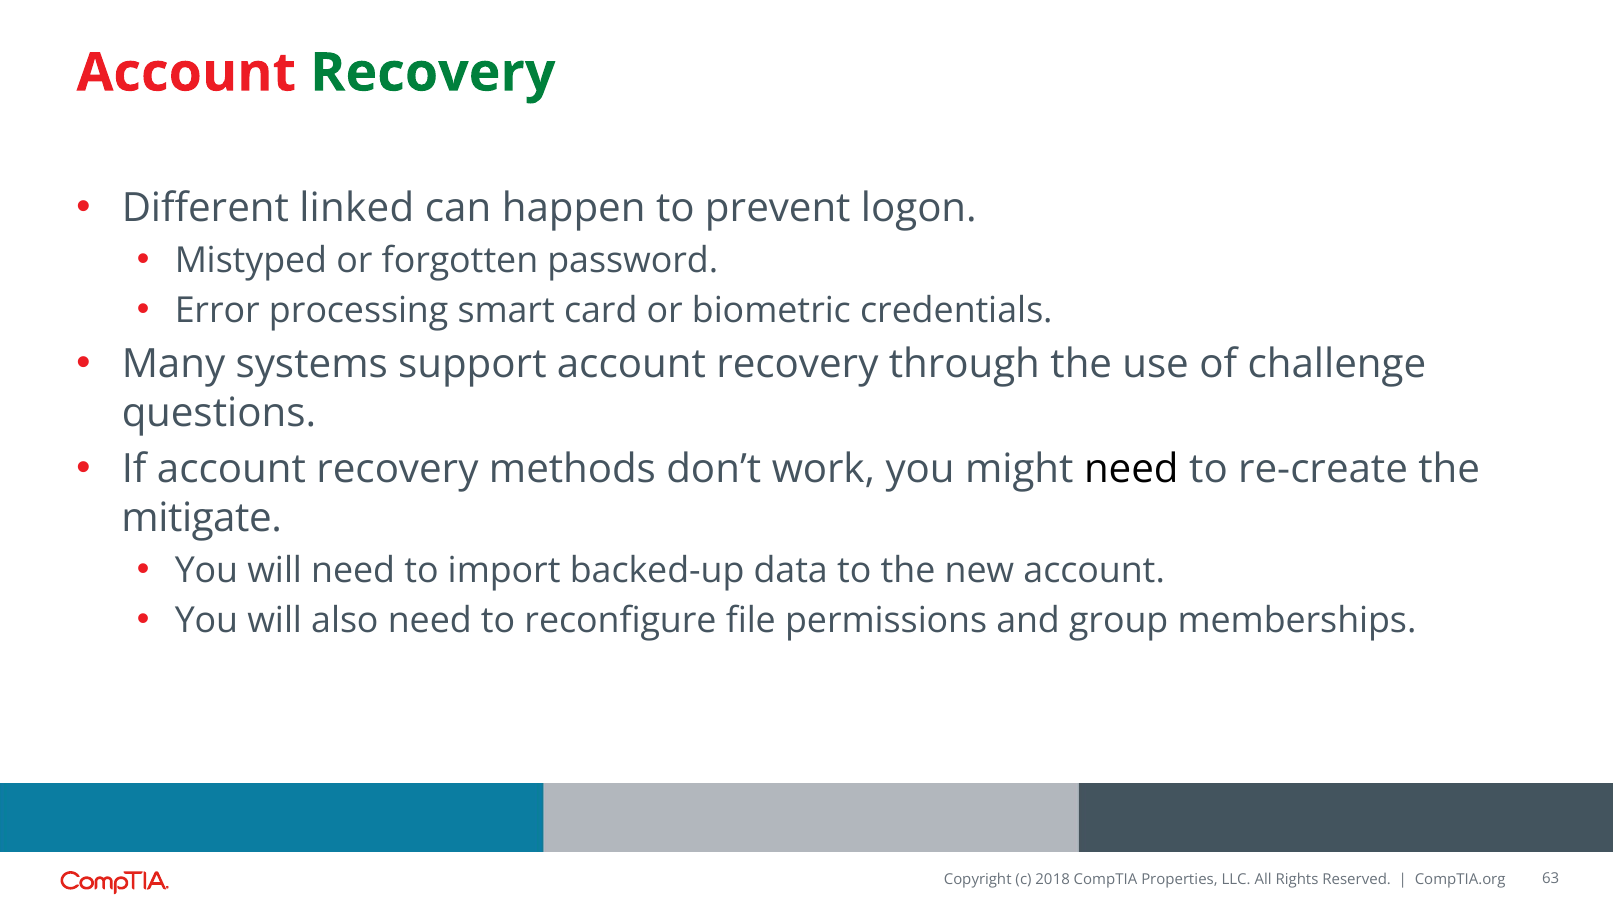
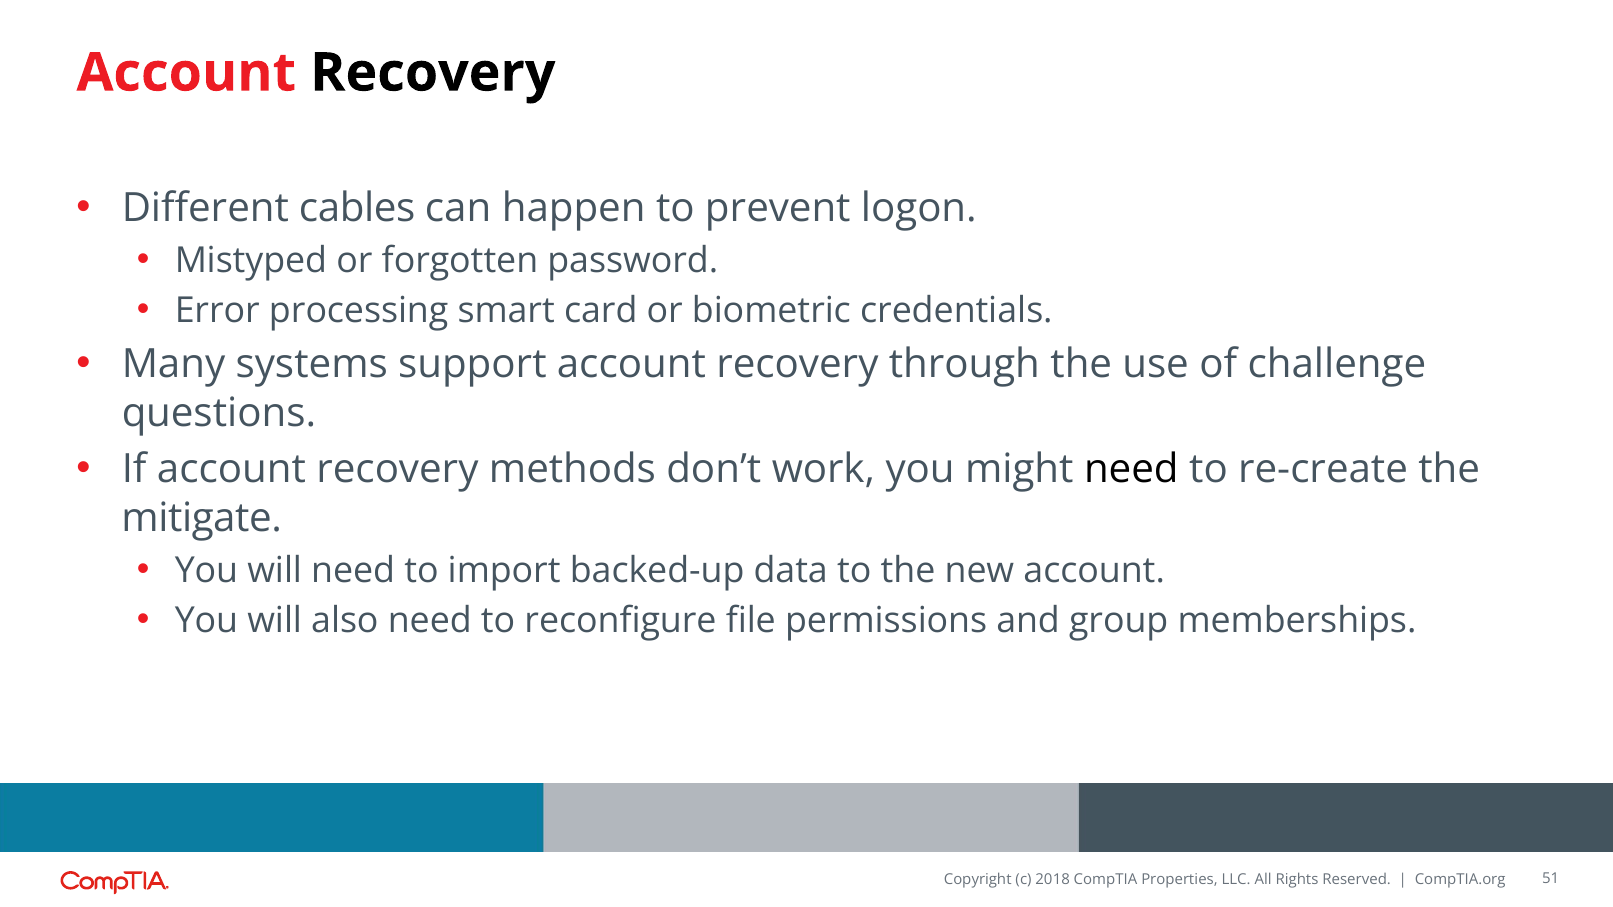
Recovery at (433, 73) colour: green -> black
linked: linked -> cables
63: 63 -> 51
